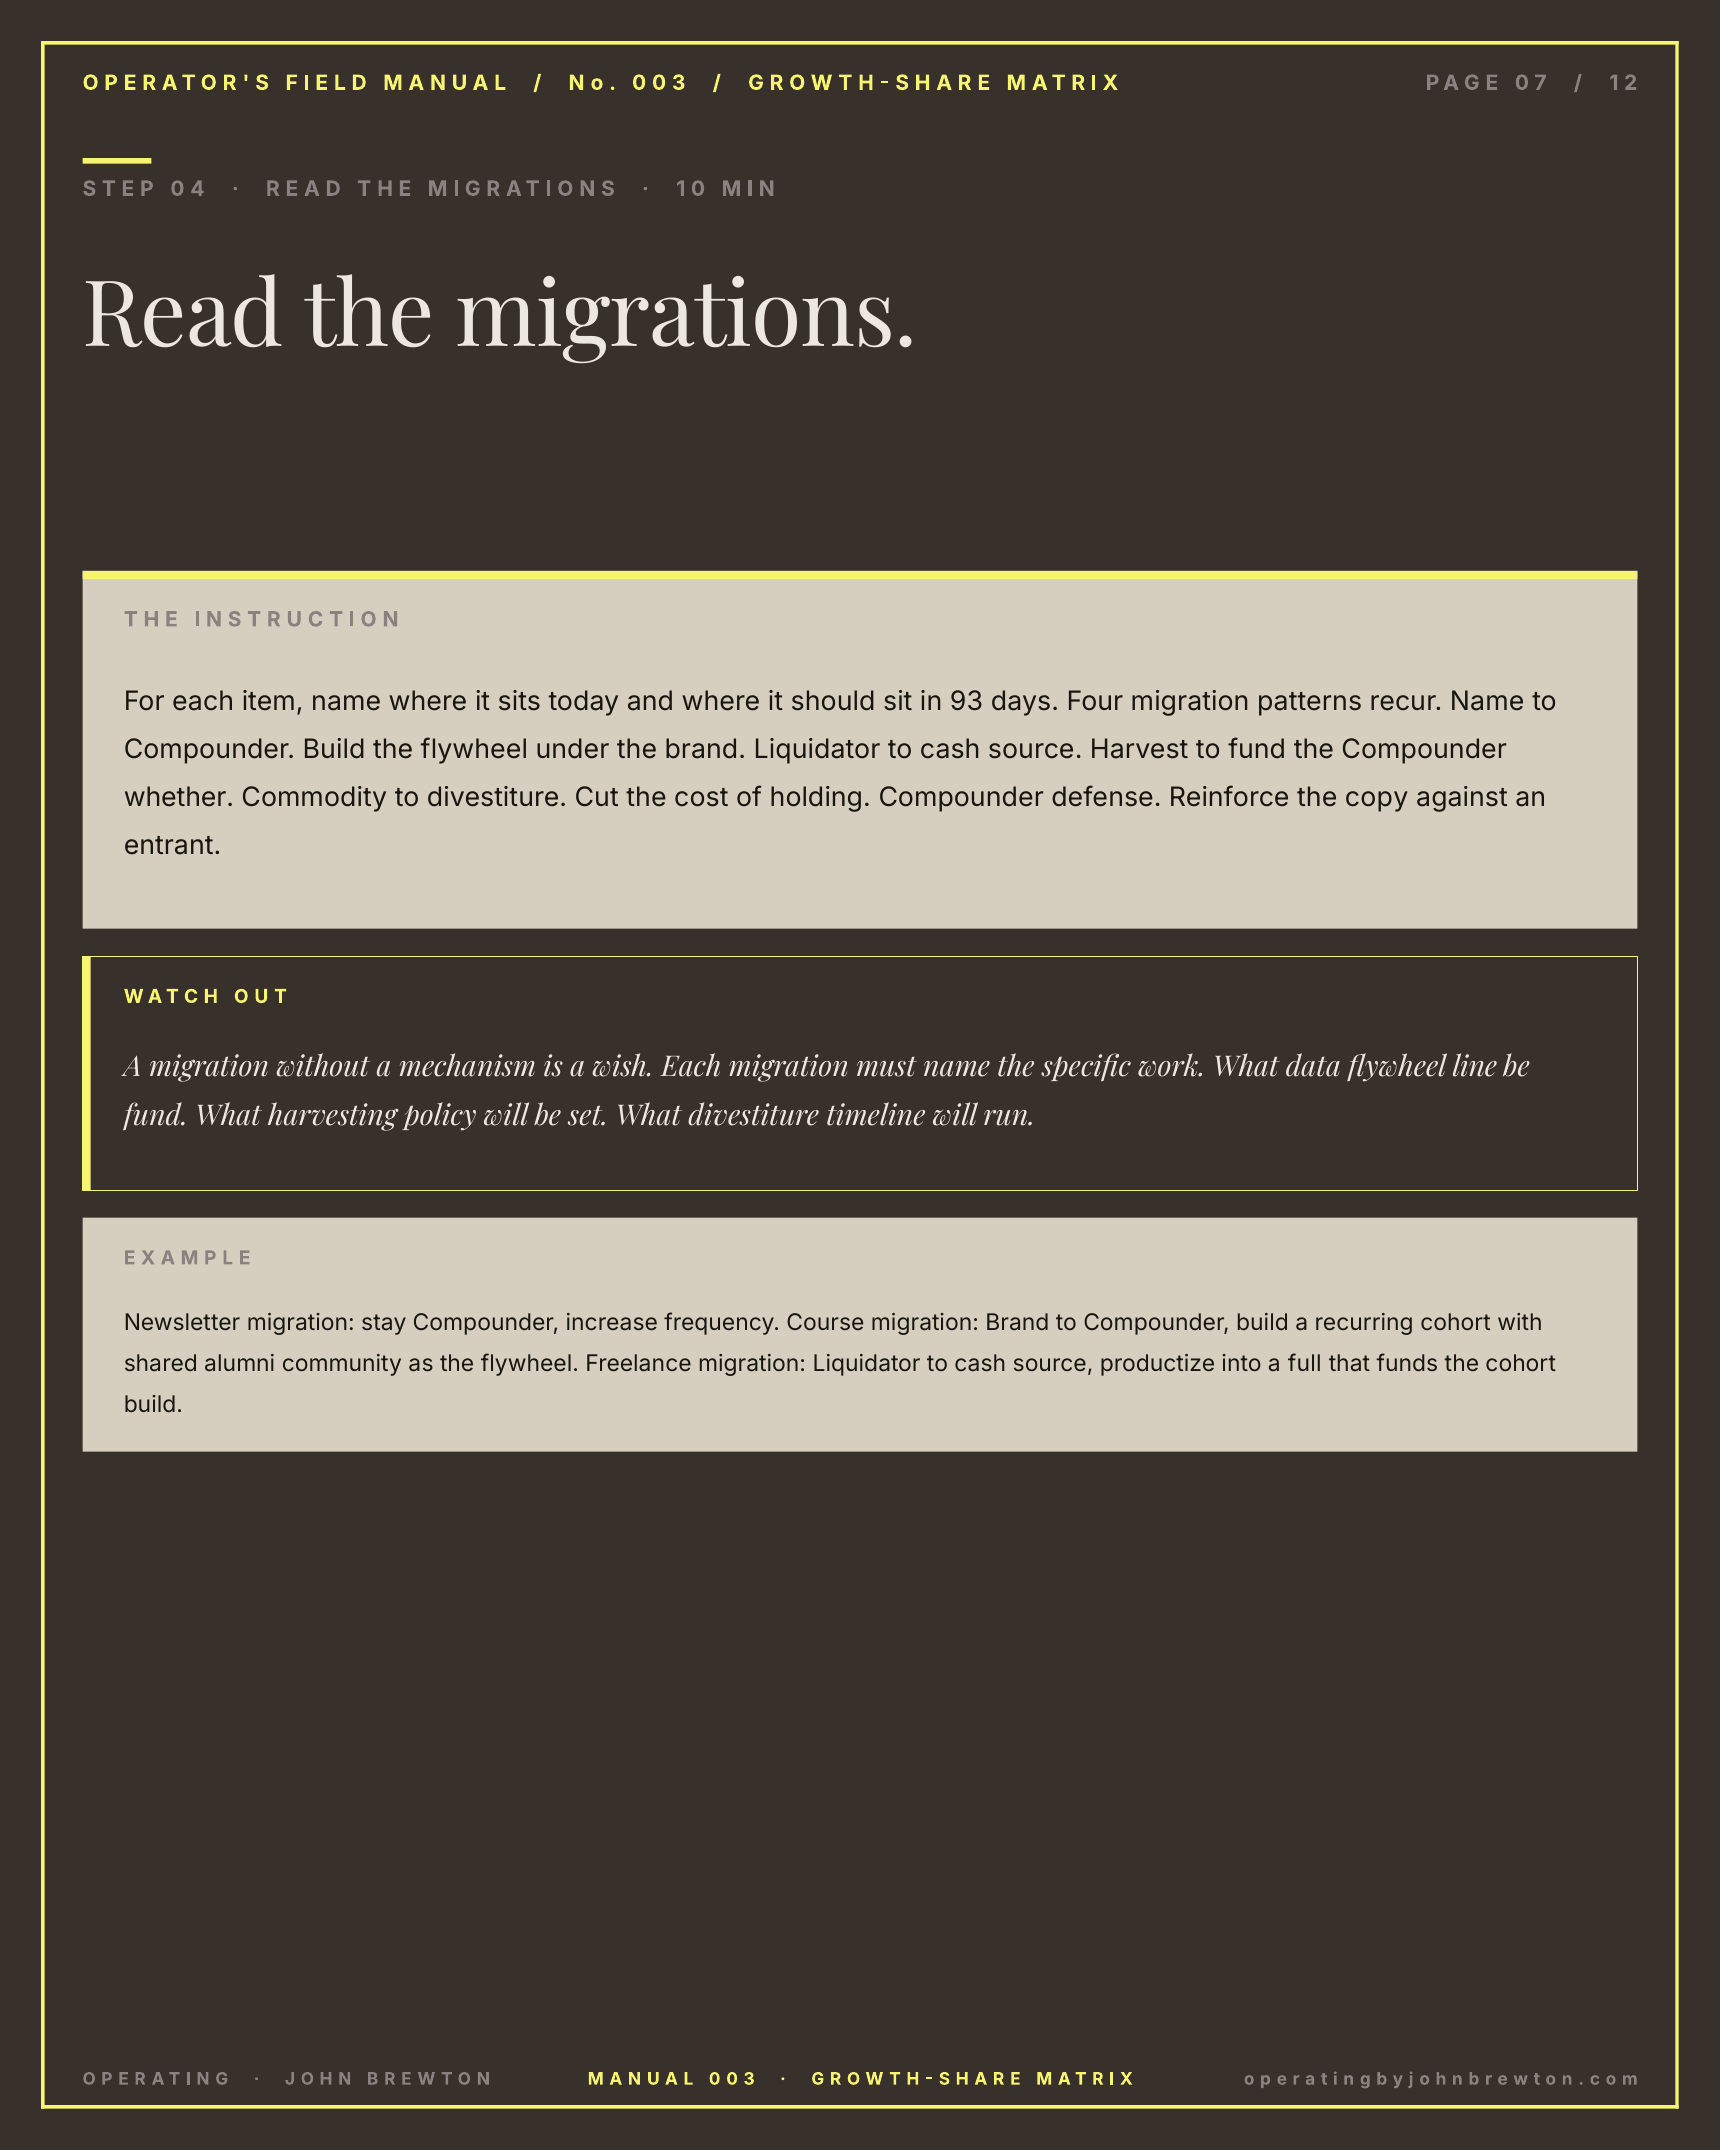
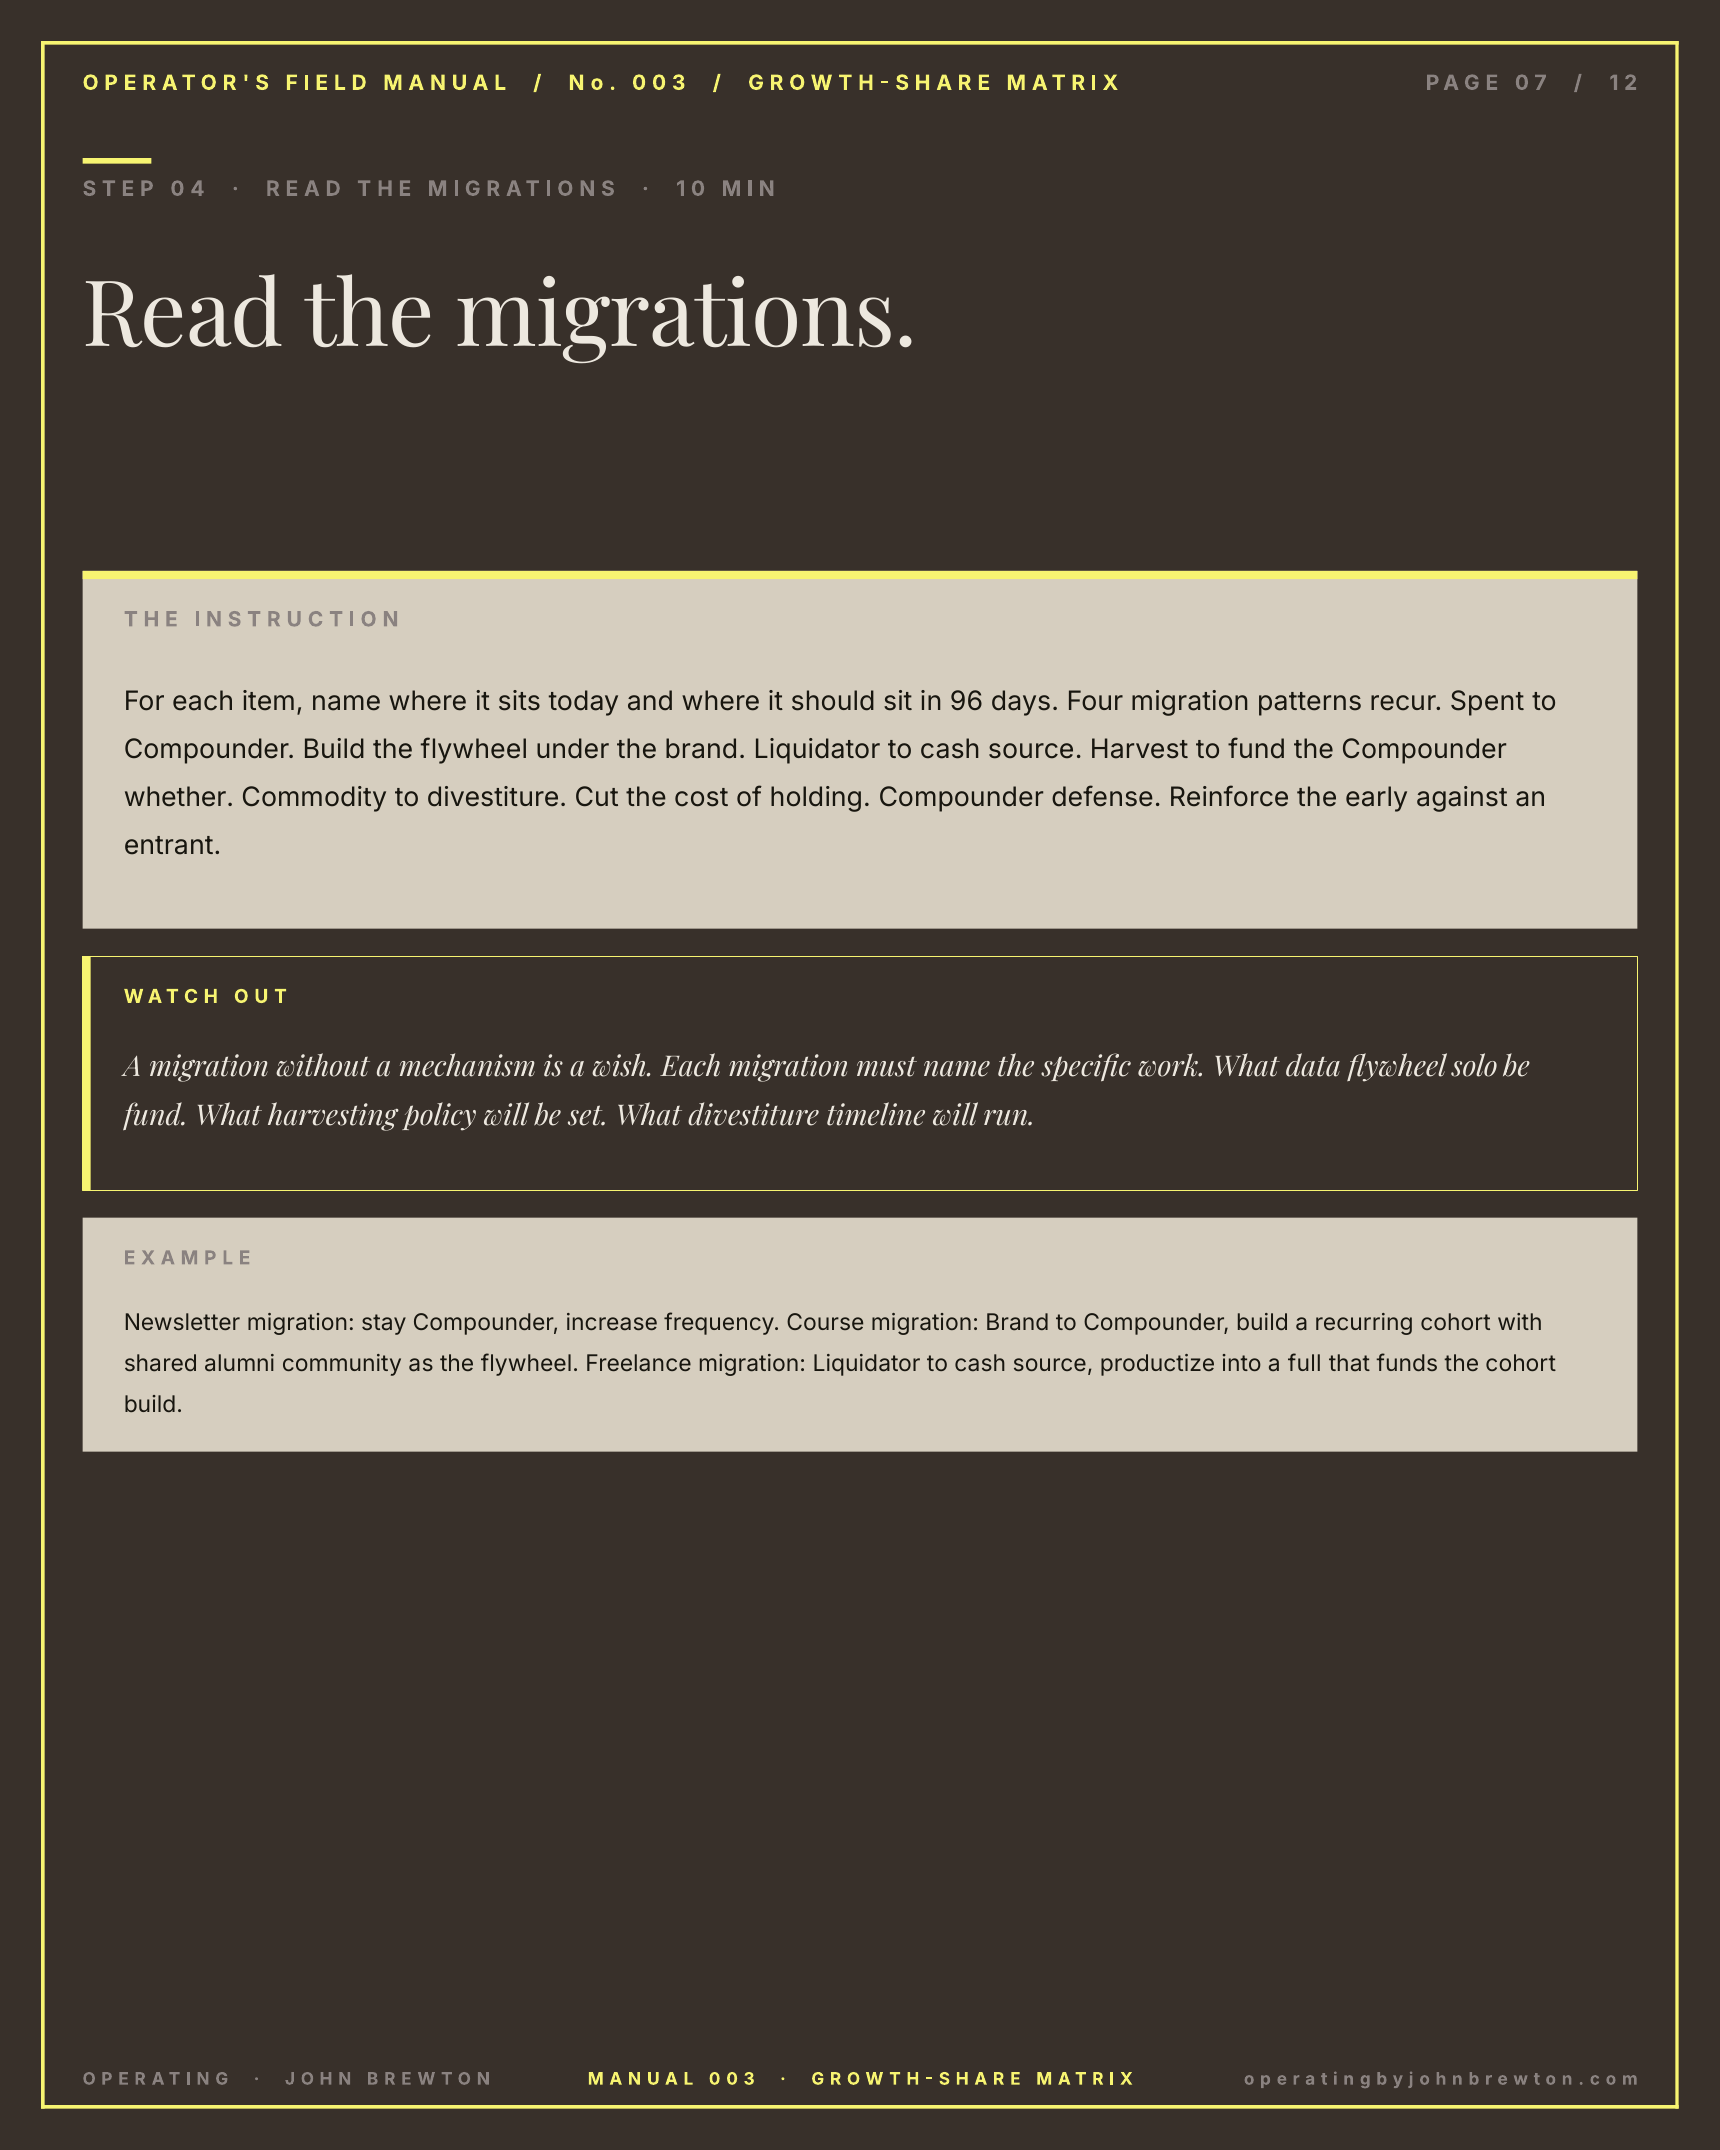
93: 93 -> 96
recur Name: Name -> Spent
copy: copy -> early
line: line -> solo
